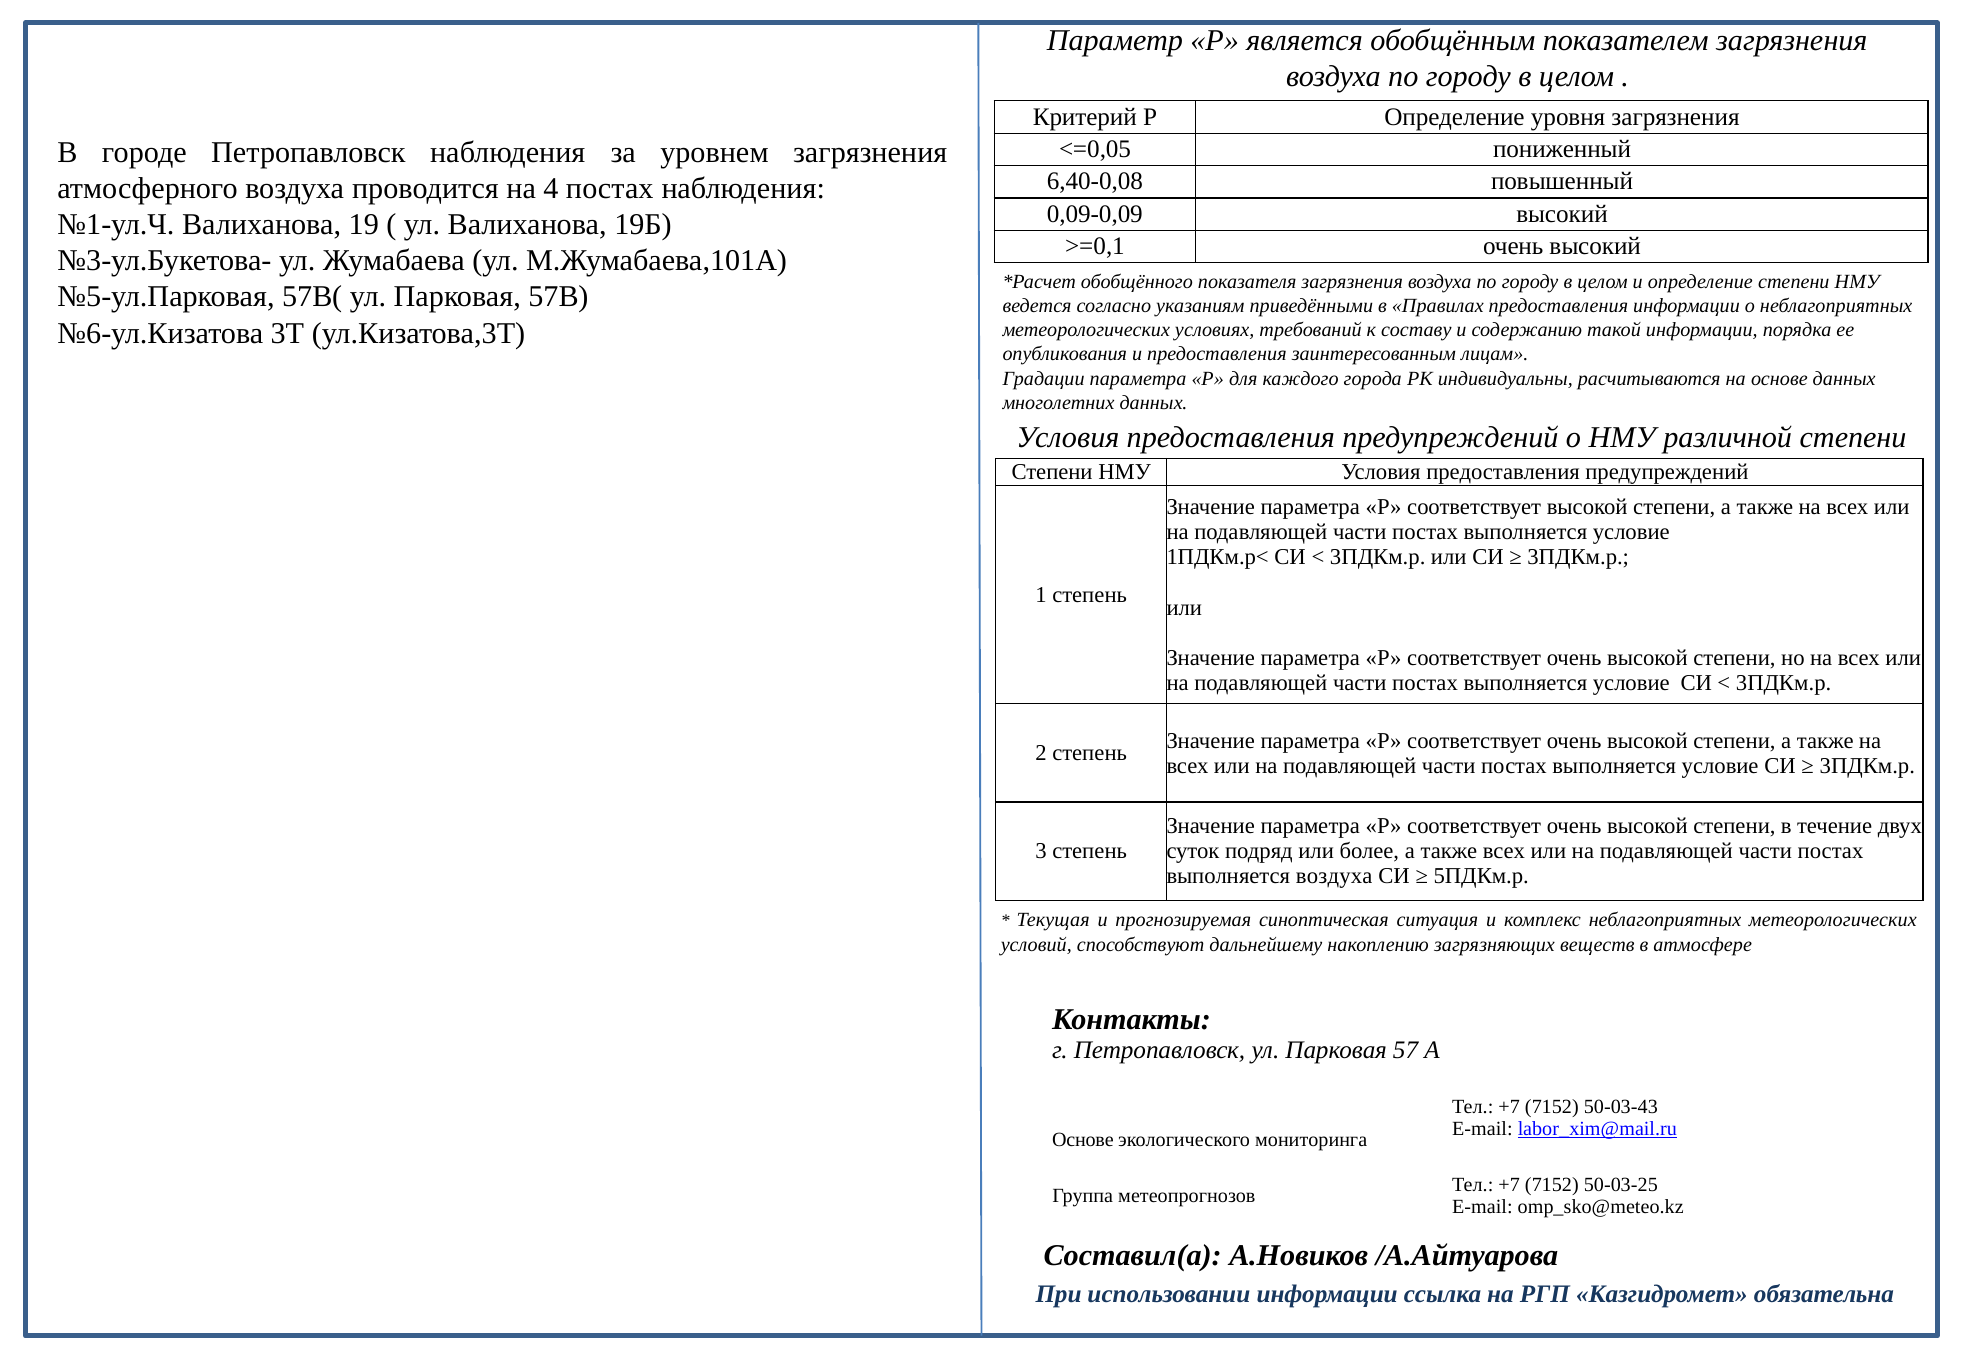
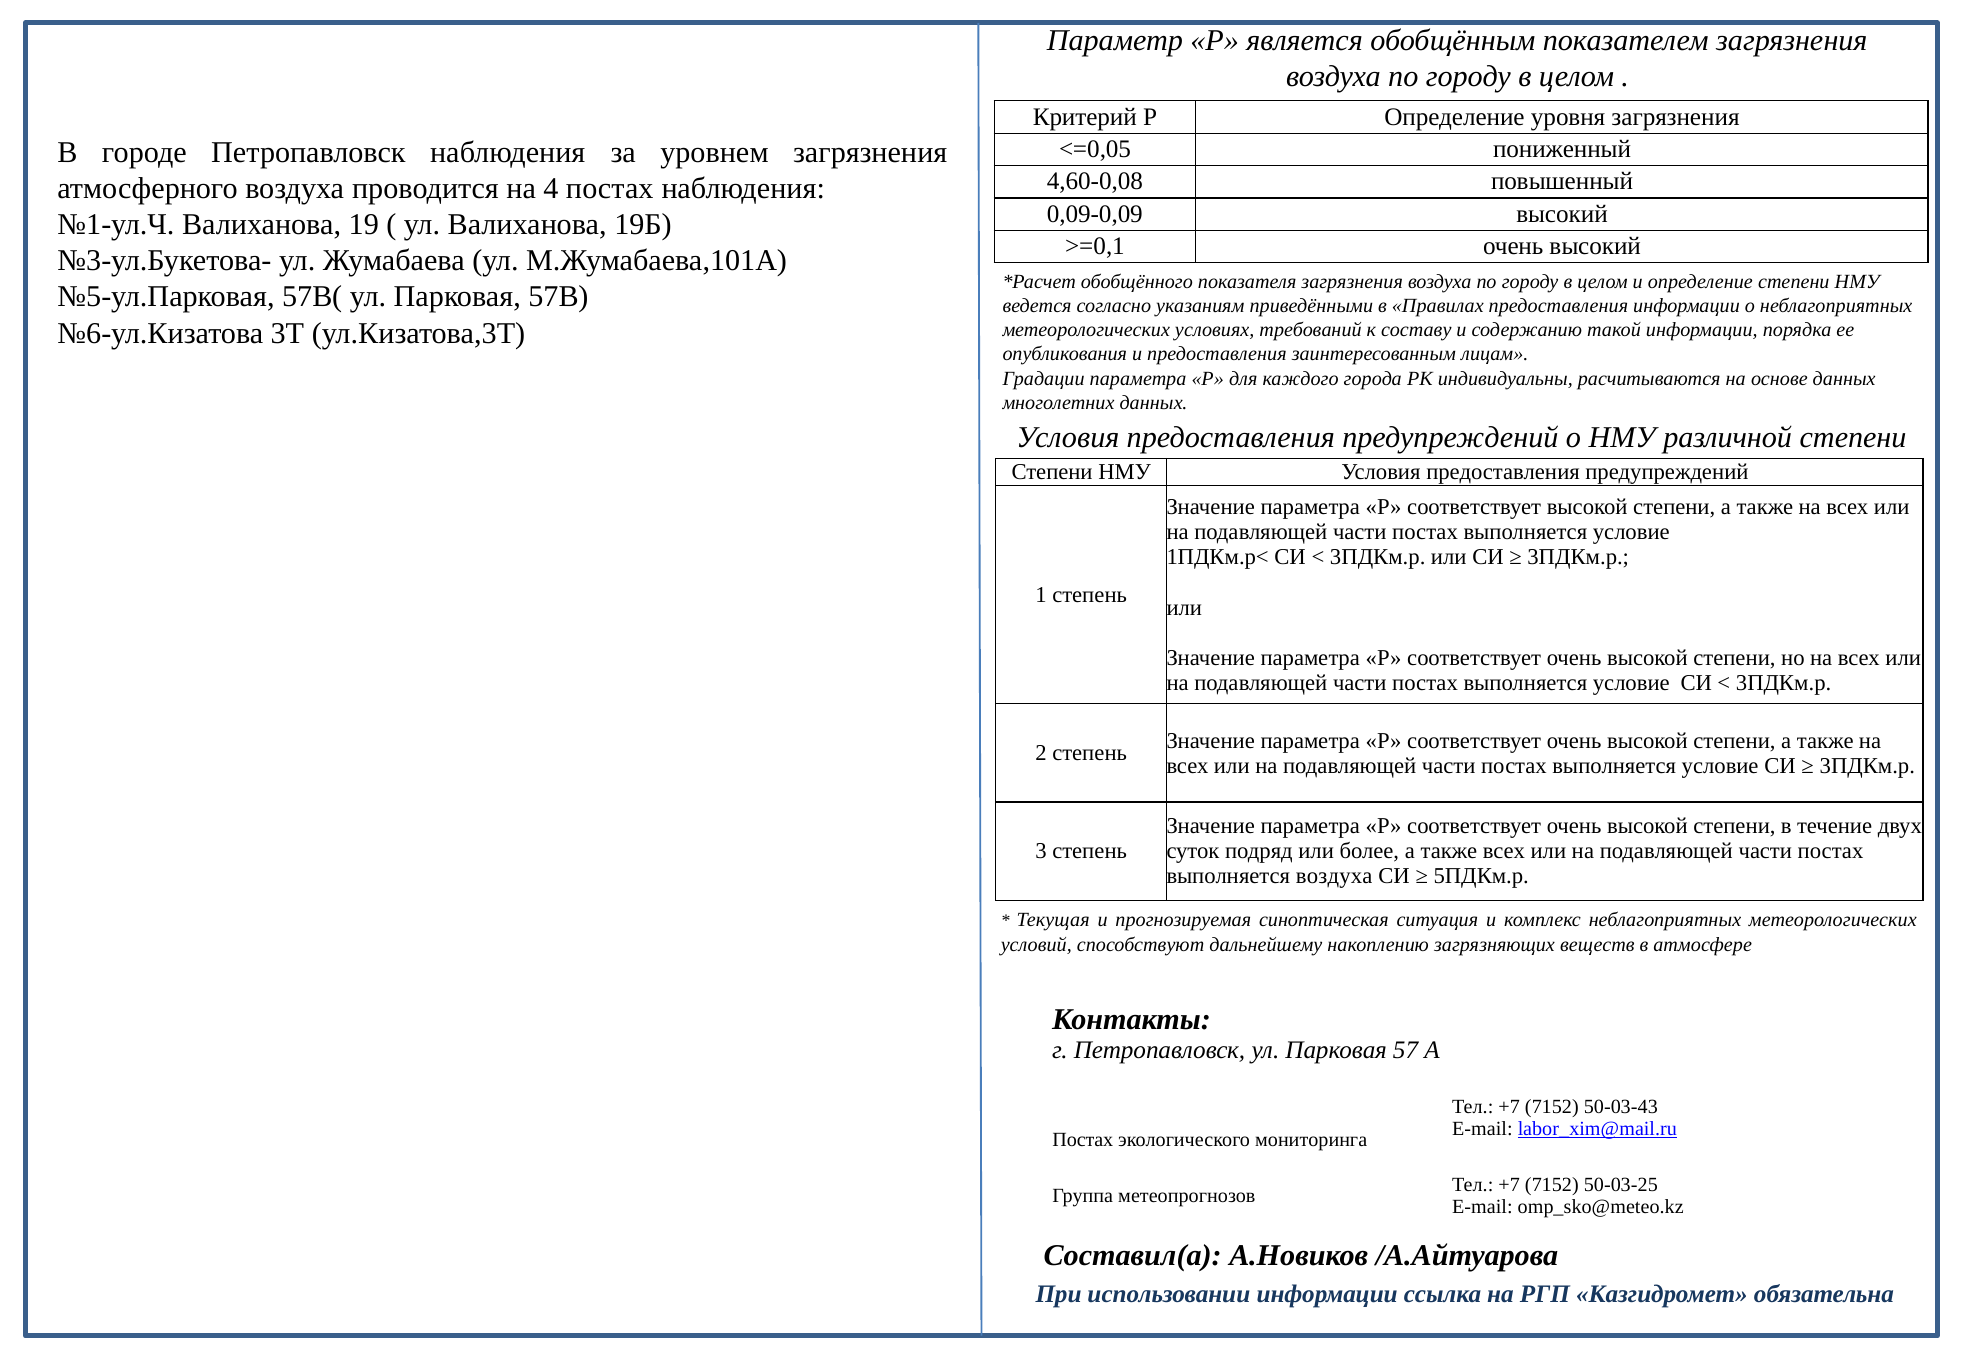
6,40-0,08: 6,40-0,08 -> 4,60-0,08
Основе at (1083, 1140): Основе -> Постах
